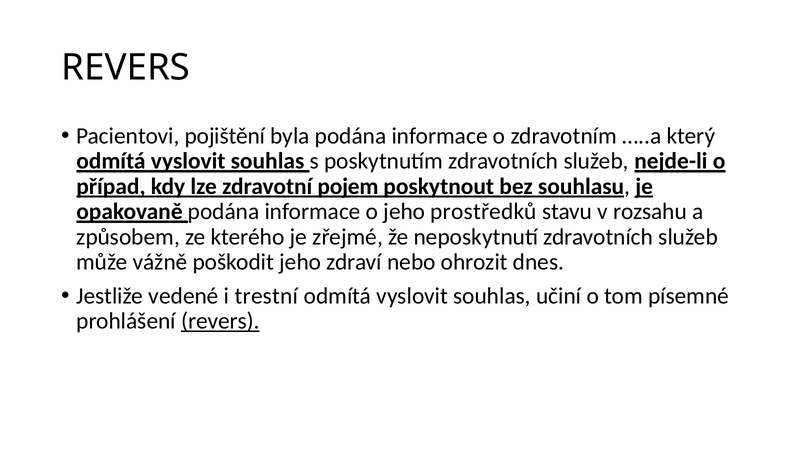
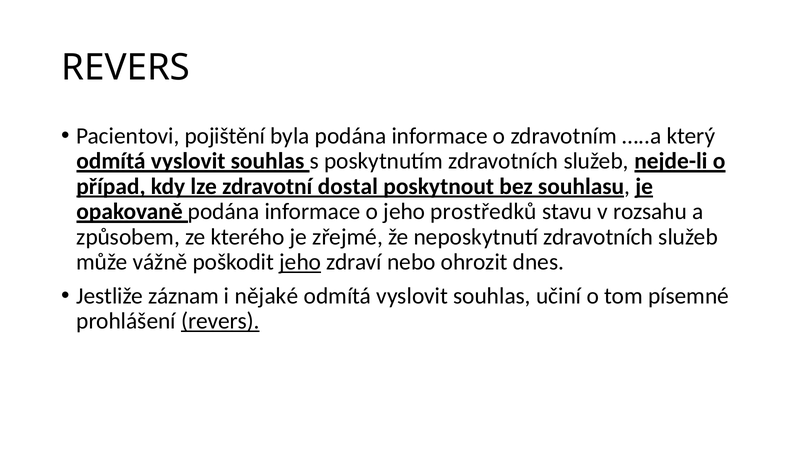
pojem: pojem -> dostal
jeho at (300, 262) underline: none -> present
vedené: vedené -> záznam
trestní: trestní -> nějaké
